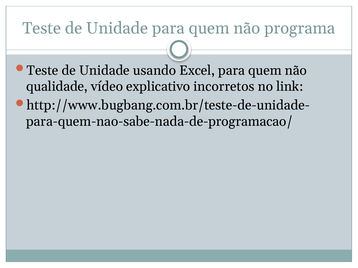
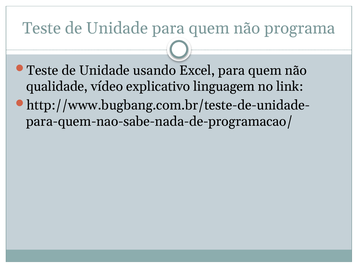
incorretos: incorretos -> linguagem
